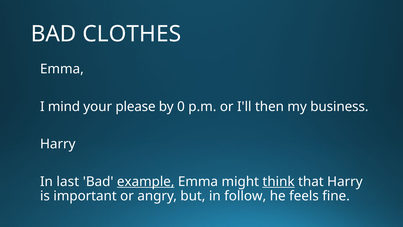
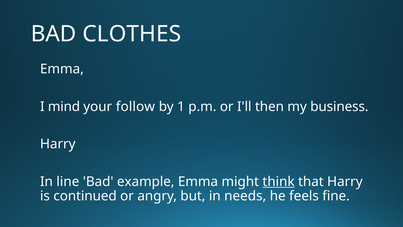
please: please -> follow
0: 0 -> 1
last: last -> line
example underline: present -> none
important: important -> continued
follow: follow -> needs
